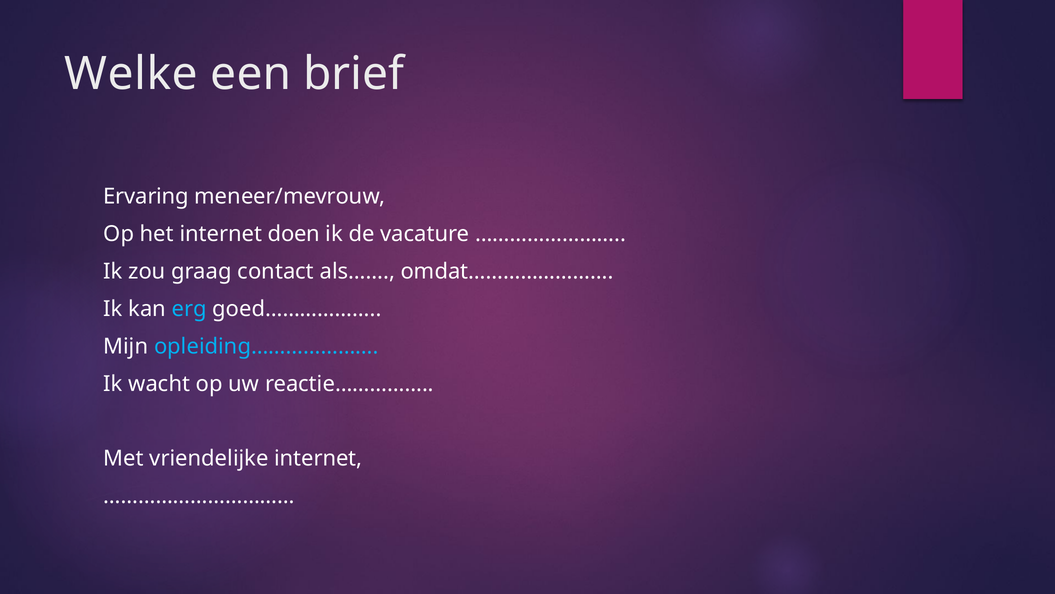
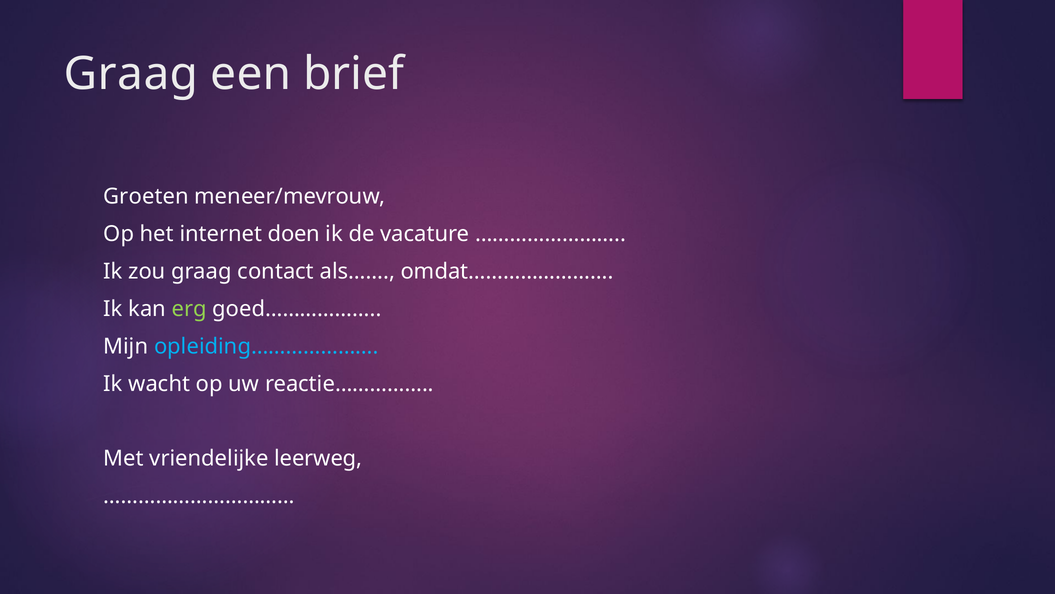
Welke at (131, 74): Welke -> Graag
Ervaring: Ervaring -> Groeten
erg colour: light blue -> light green
vriendelijke internet: internet -> leerweg
